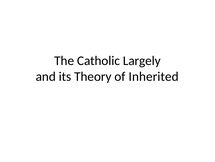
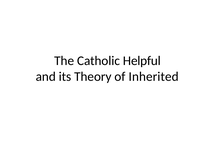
Largely: Largely -> Helpful
